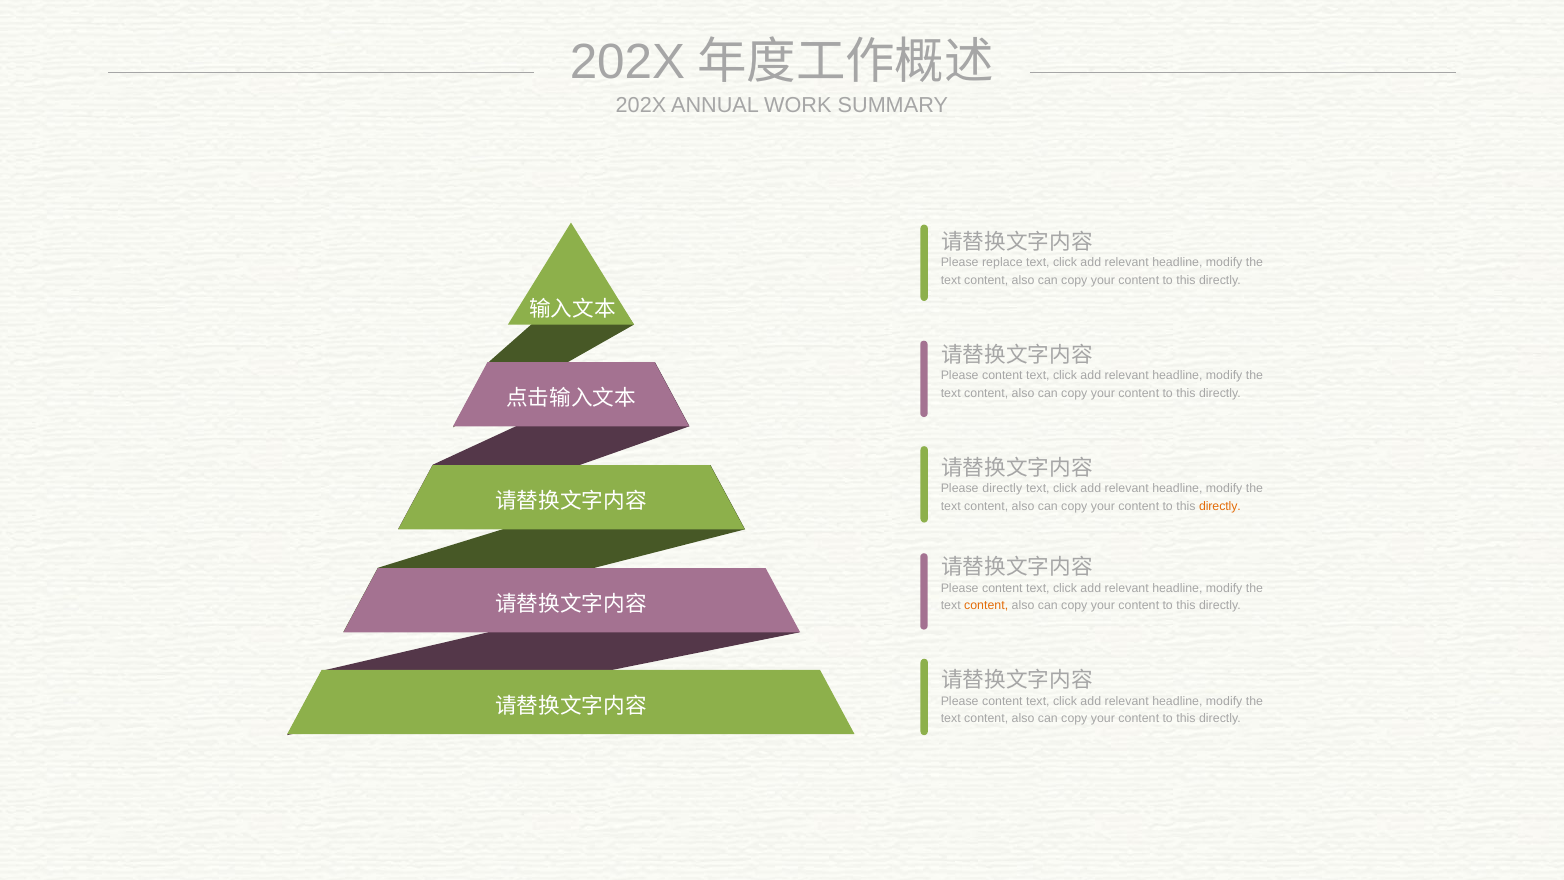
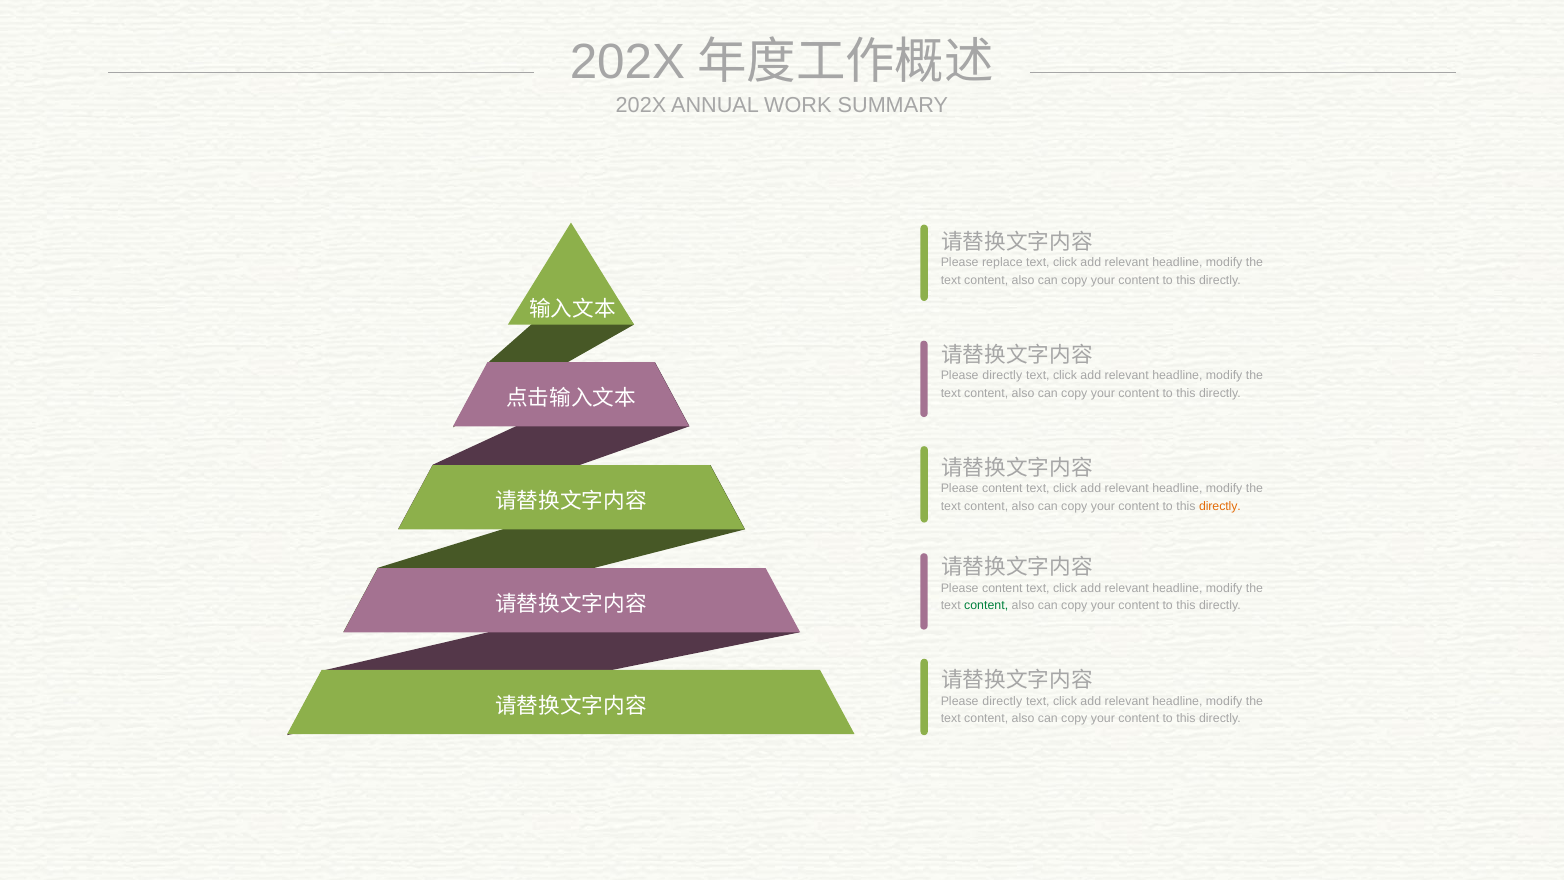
content at (1002, 375): content -> directly
directly at (1002, 488): directly -> content
content at (986, 606) colour: orange -> green
content at (1002, 701): content -> directly
